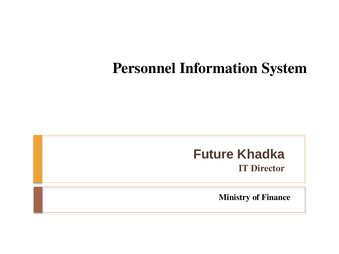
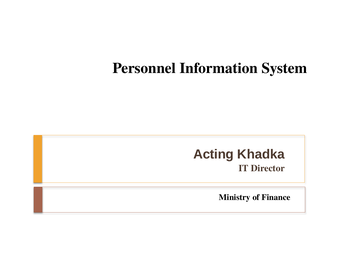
Future: Future -> Acting
